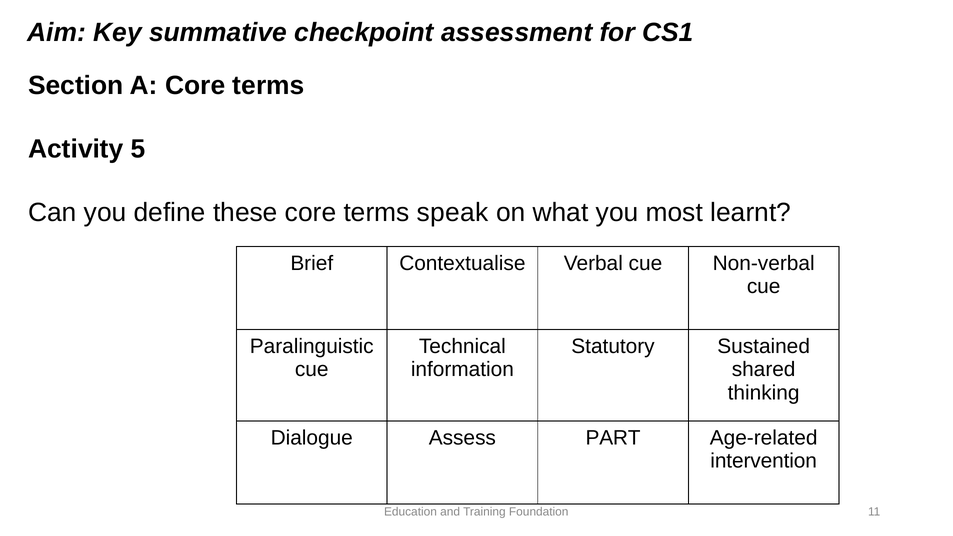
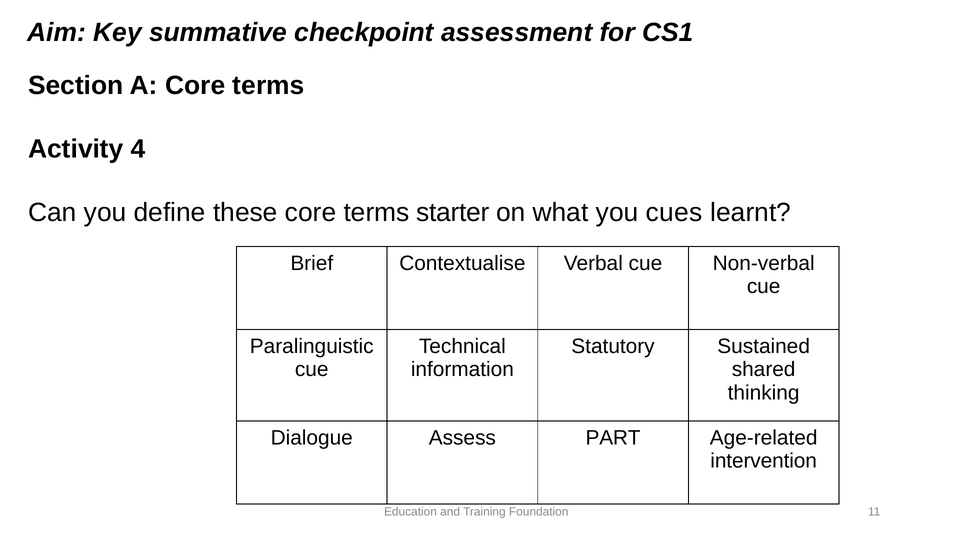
5: 5 -> 4
speak: speak -> starter
most: most -> cues
